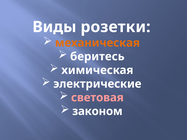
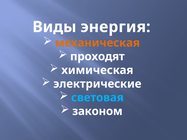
розетки: розетки -> энергия
беритесь: беритесь -> проходят
световая colour: pink -> light blue
